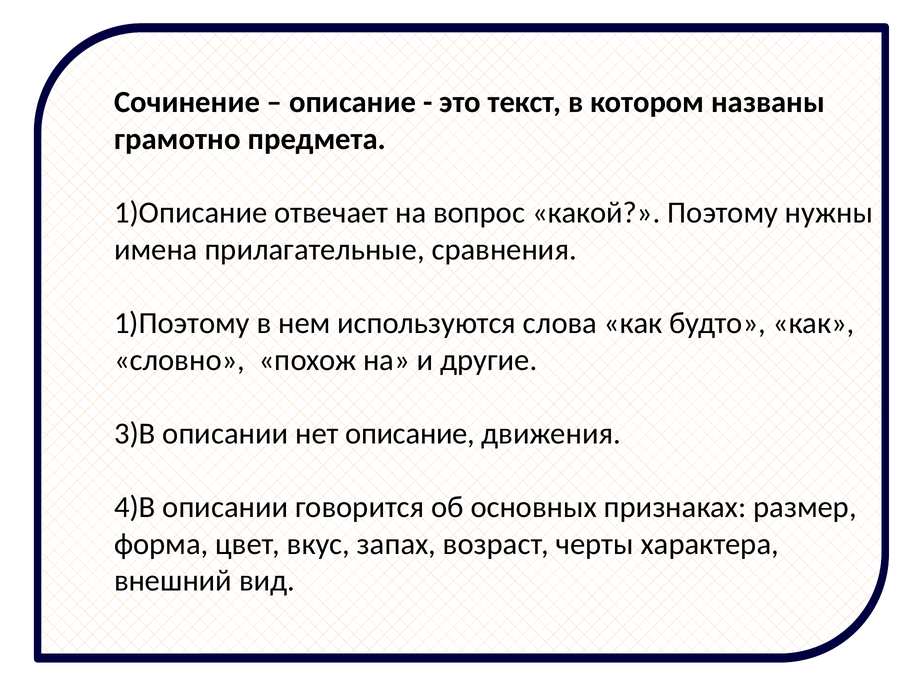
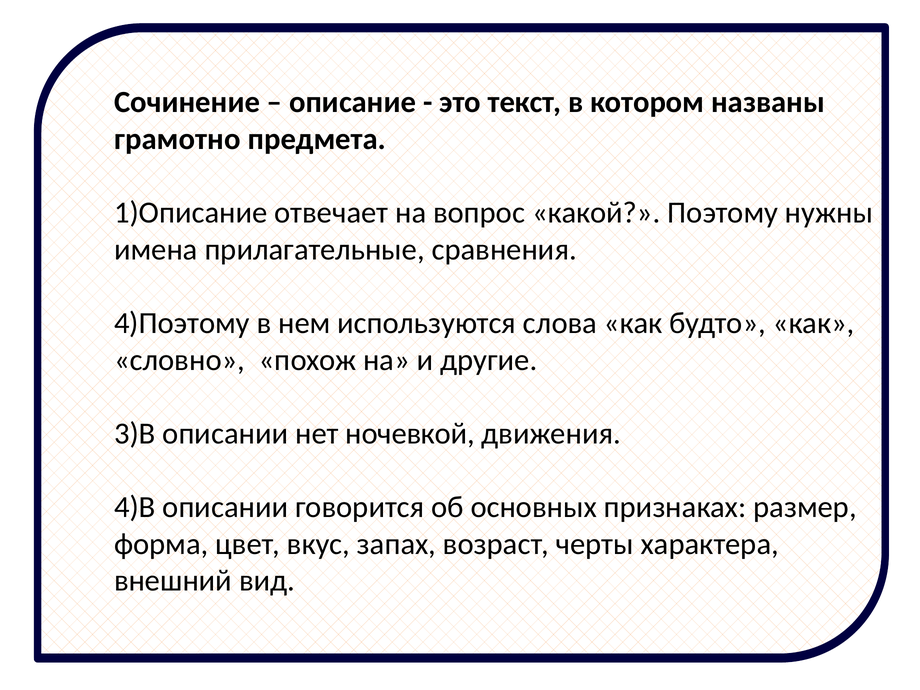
1)Поэтому: 1)Поэтому -> 4)Поэтому
нет описание: описание -> ночевкой
